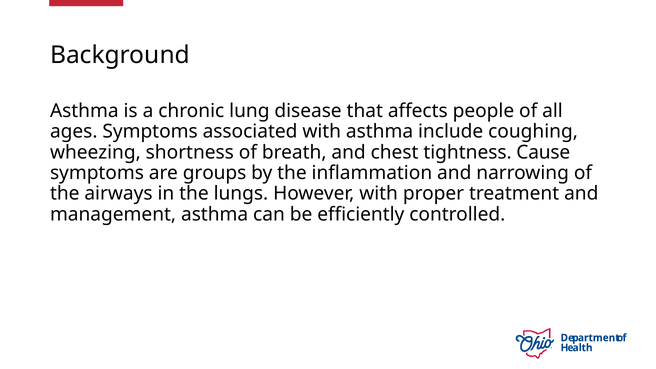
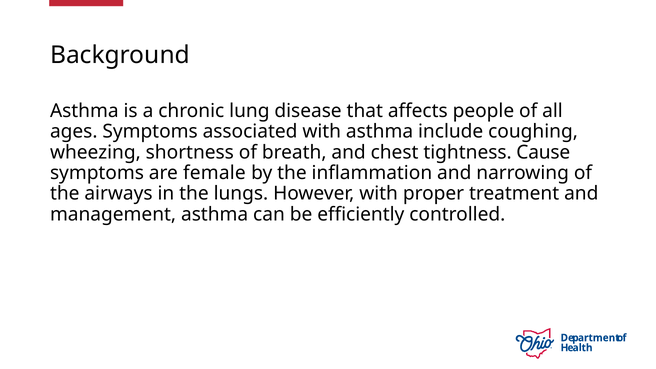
groups: groups -> female
